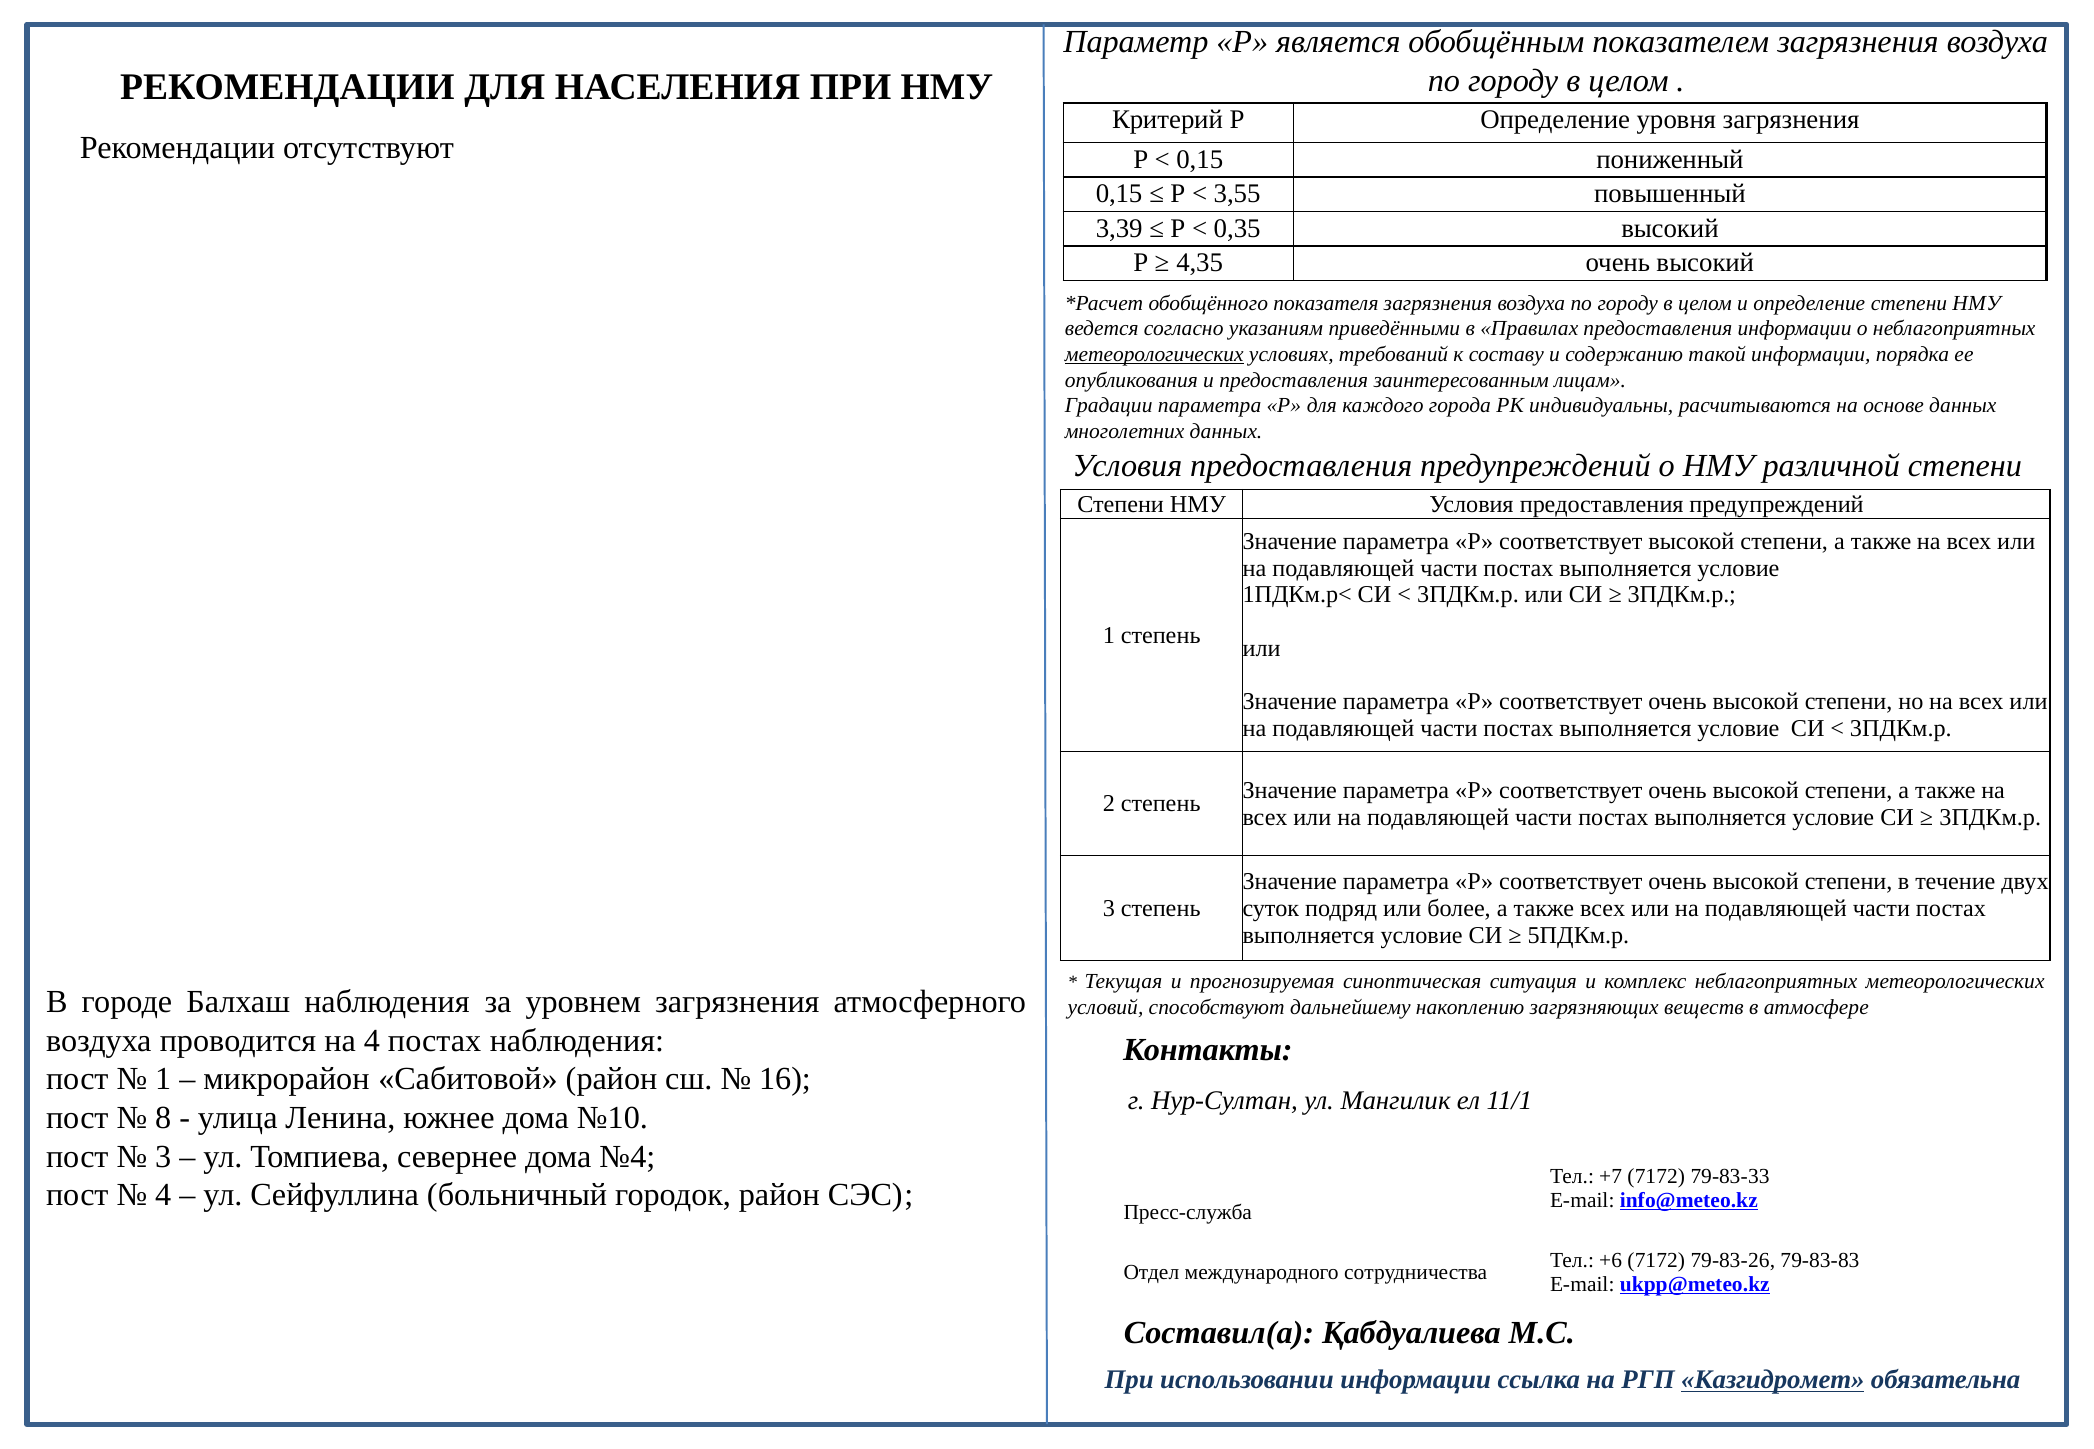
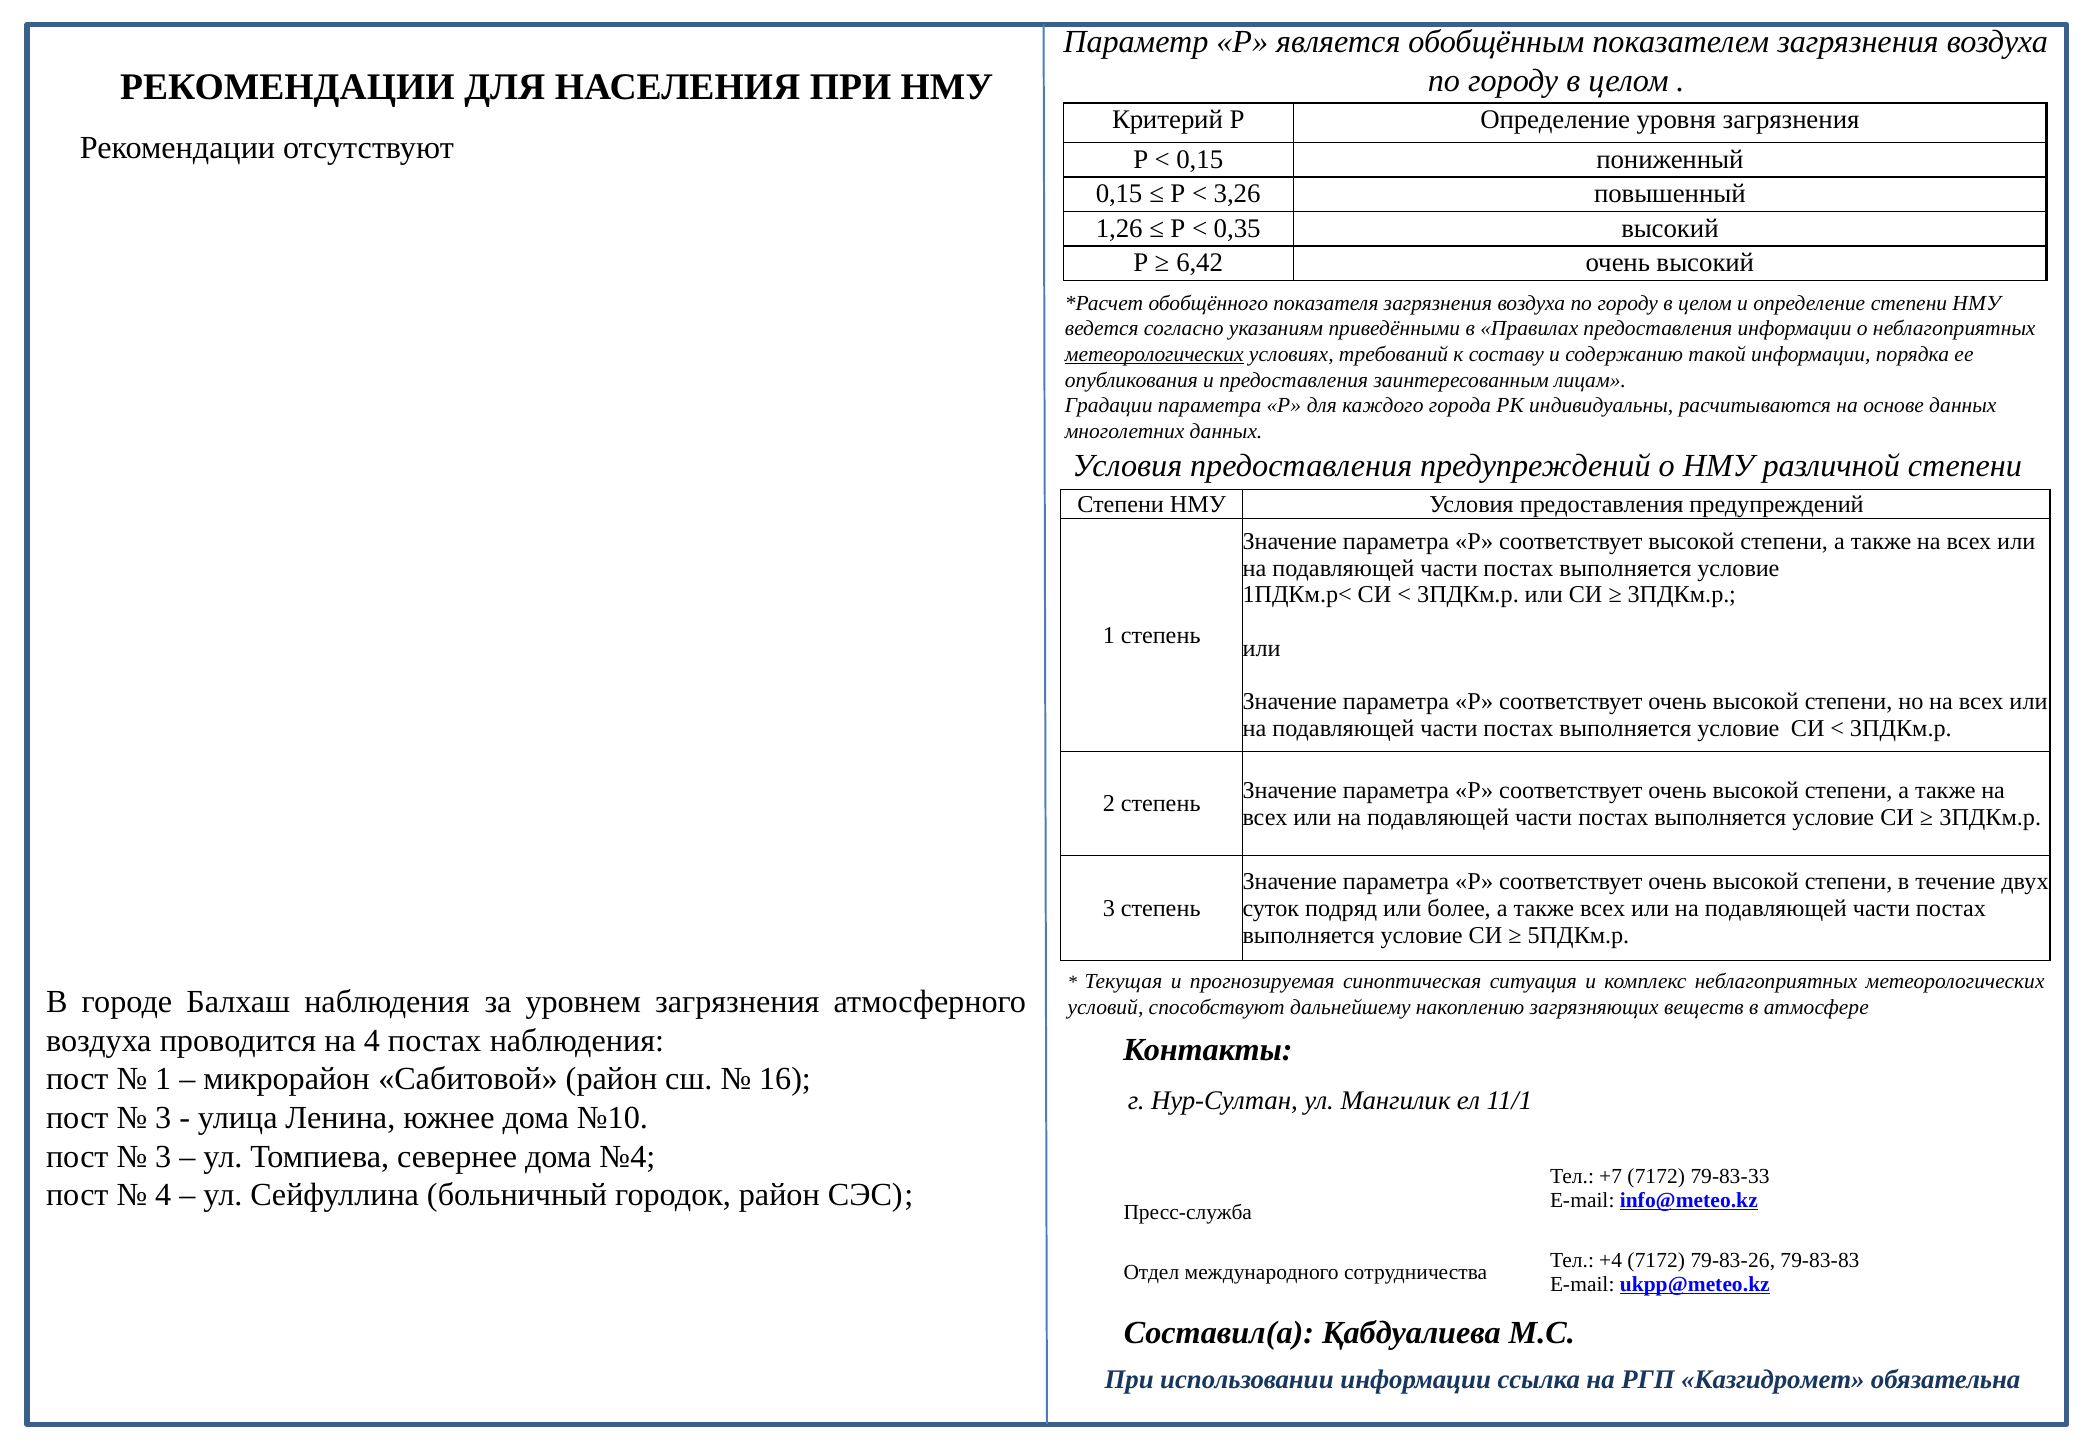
3,55: 3,55 -> 3,26
3,39: 3,39 -> 1,26
4,35: 4,35 -> 6,42
8 at (163, 1118): 8 -> 3
+6: +6 -> +4
Казгидромет underline: present -> none
